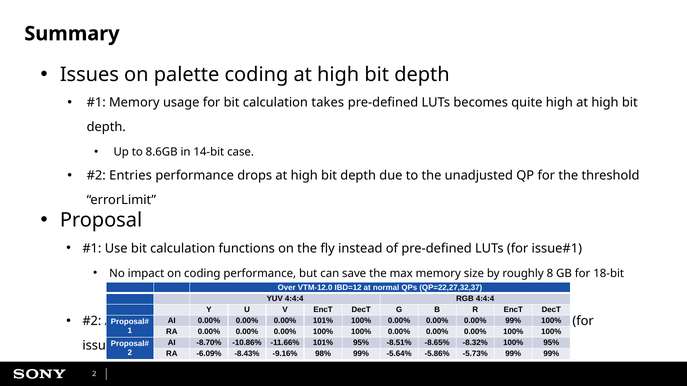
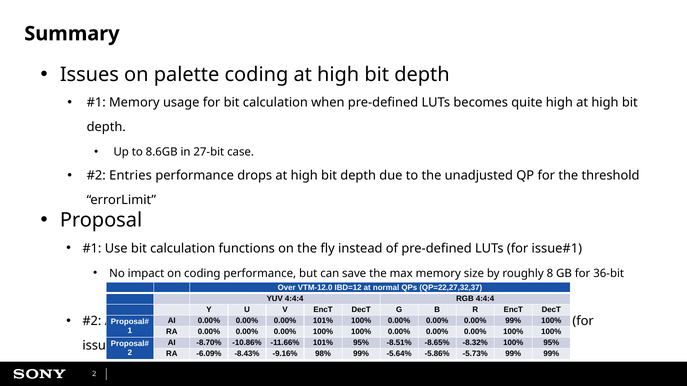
takes: takes -> when
14-bit: 14-bit -> 27-bit
18-bit: 18-bit -> 36-bit
